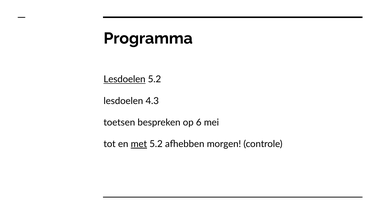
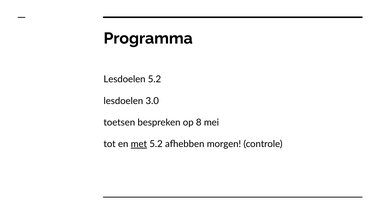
Lesdoelen at (125, 79) underline: present -> none
4.3: 4.3 -> 3.0
6: 6 -> 8
